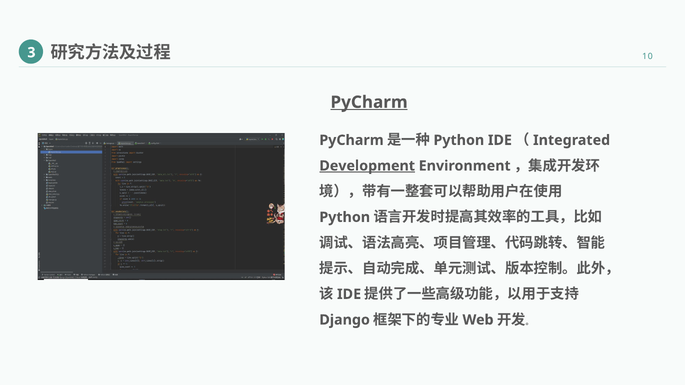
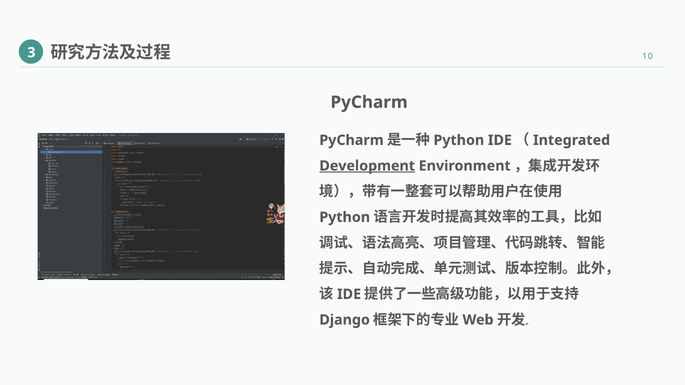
PyCharm at (369, 102) underline: present -> none
